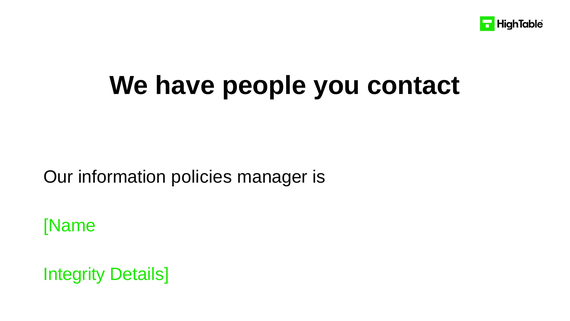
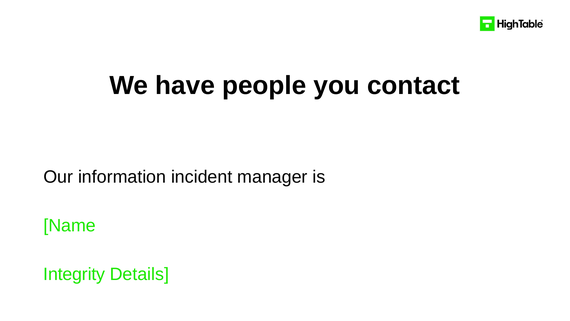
policies: policies -> incident
